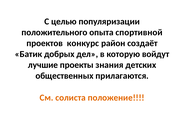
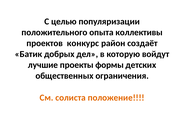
спортивной: спортивной -> коллективы
знания: знания -> формы
прилагаются: прилагаются -> ограничения
